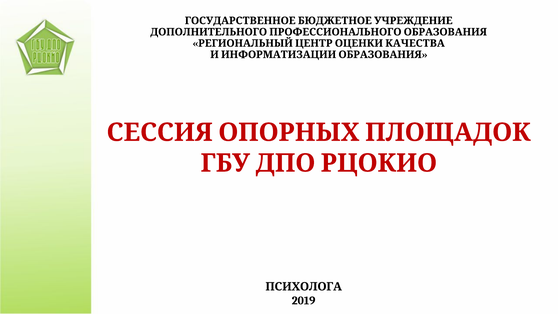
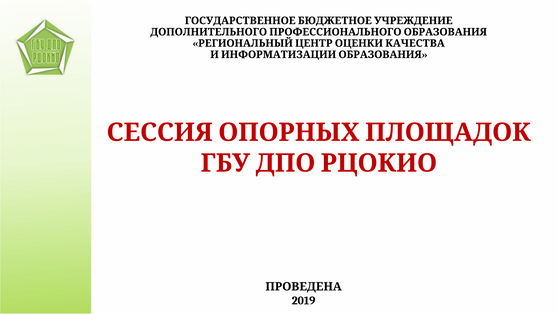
ПСИХОЛОГА: ПСИХОЛОГА -> ПРОВЕДЕНА
